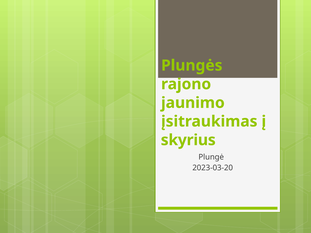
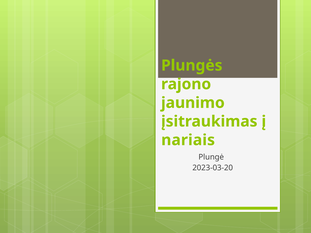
skyrius: skyrius -> nariais
